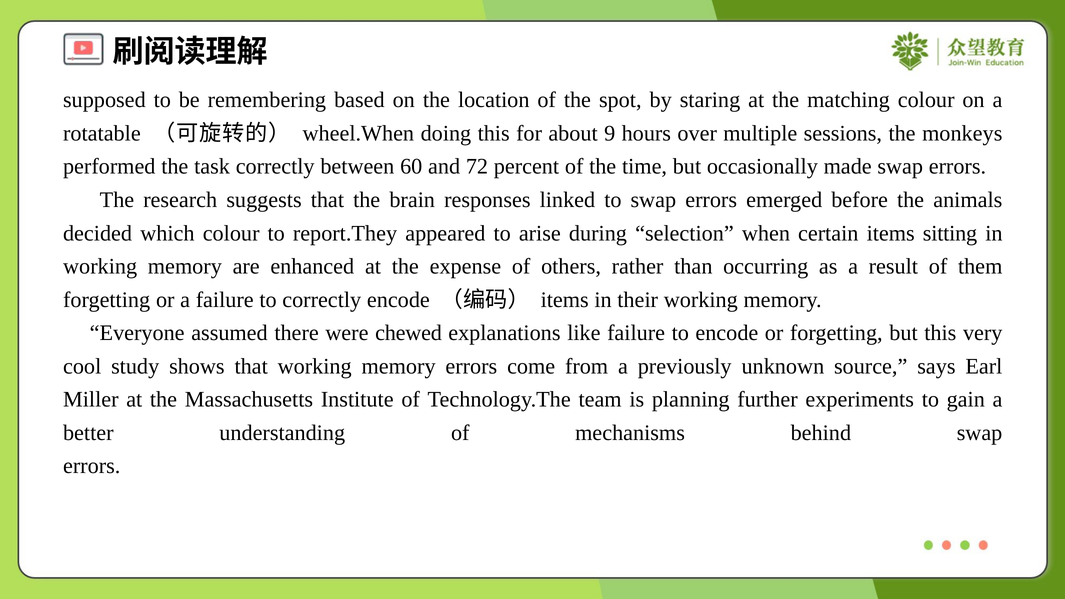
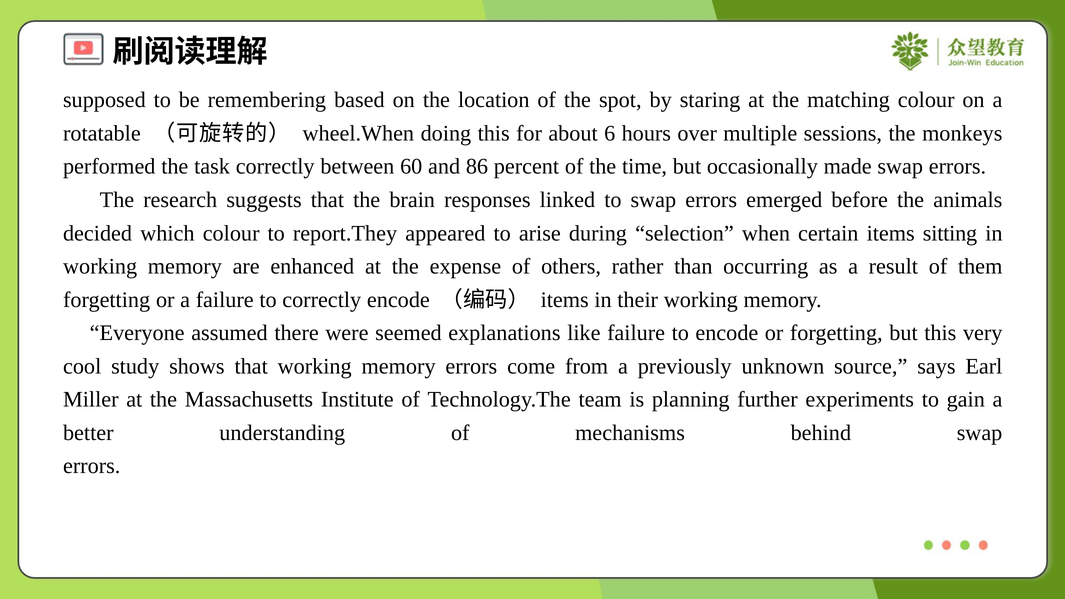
9: 9 -> 6
72: 72 -> 86
chewed: chewed -> seemed
